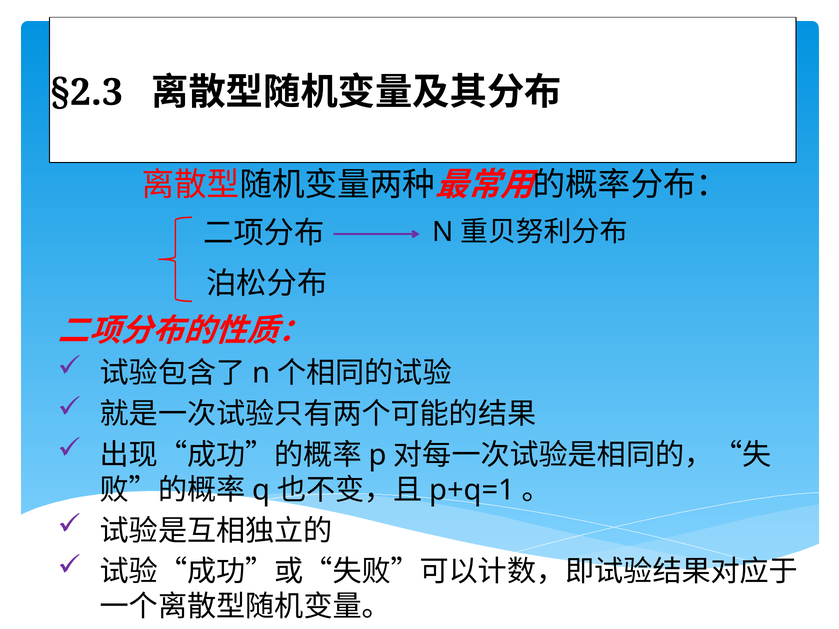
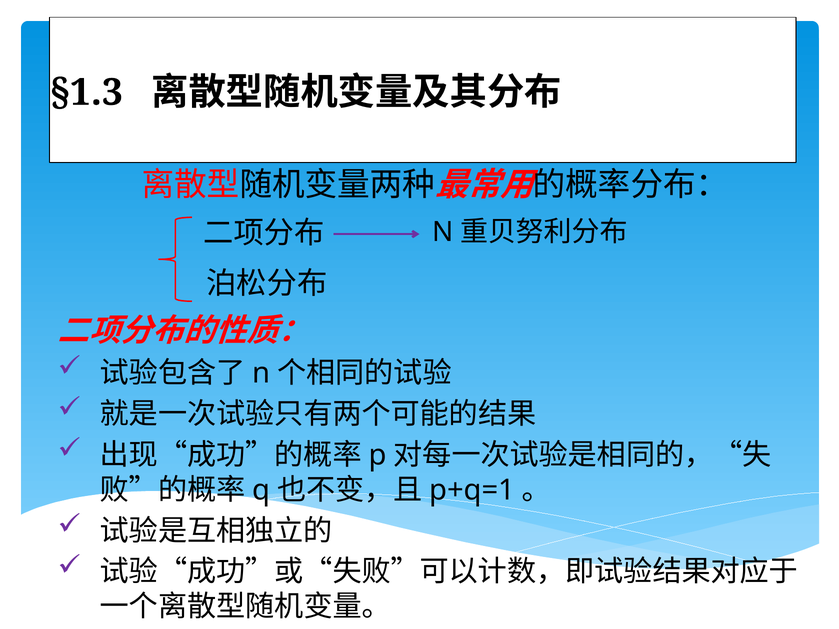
§2.3: §2.3 -> §1.3
